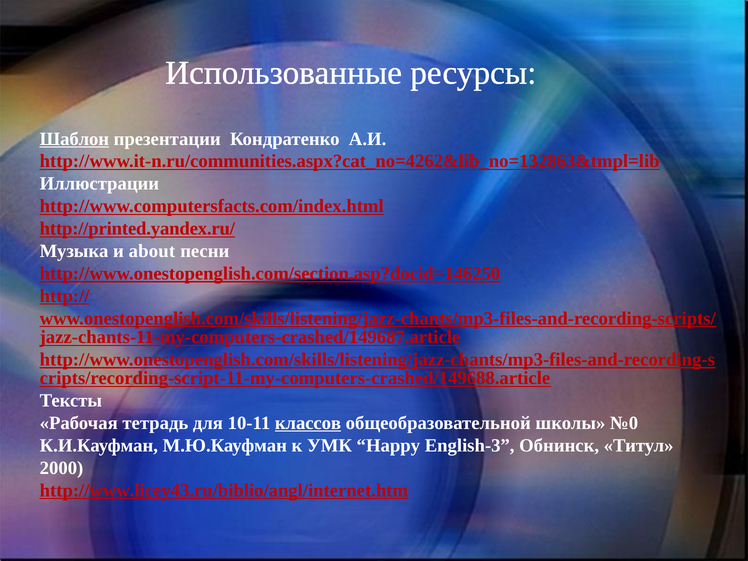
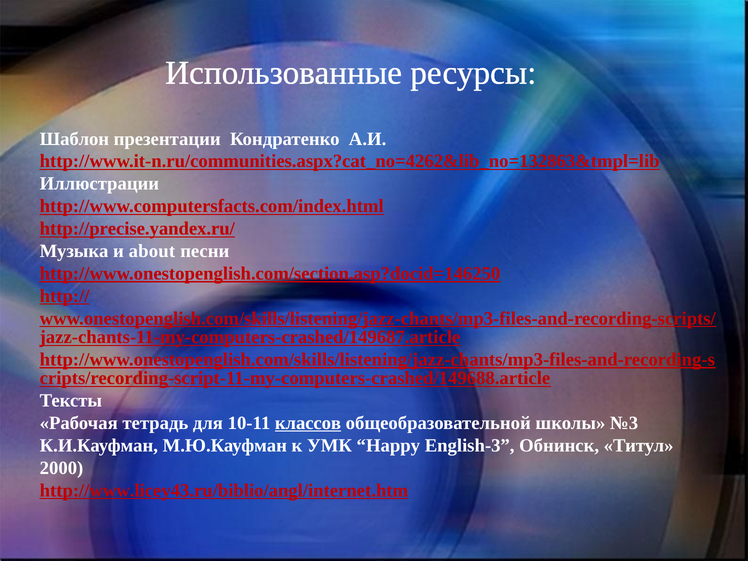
Шаблон underline: present -> none
http://printed.yandex.ru/: http://printed.yandex.ru/ -> http://precise.yandex.ru/
№0: №0 -> №3
